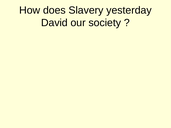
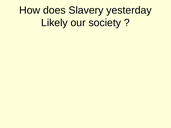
David: David -> Likely
